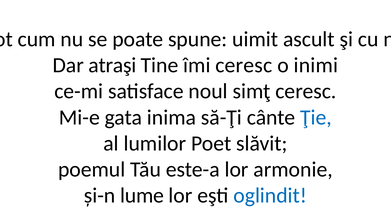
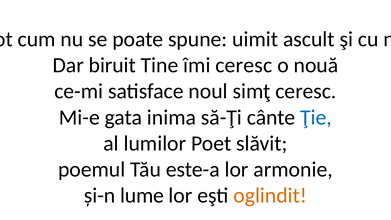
atraşi: atraşi -> biruit
inimi: inimi -> nouă
oglindit colour: blue -> orange
